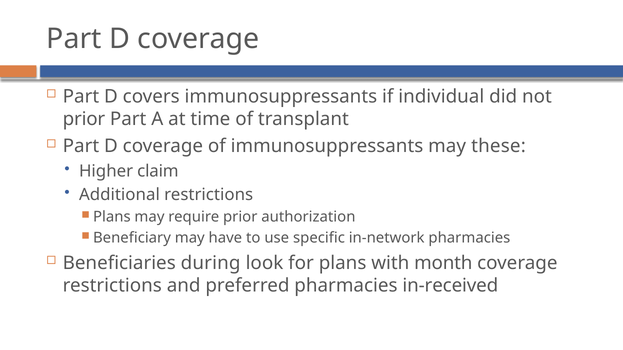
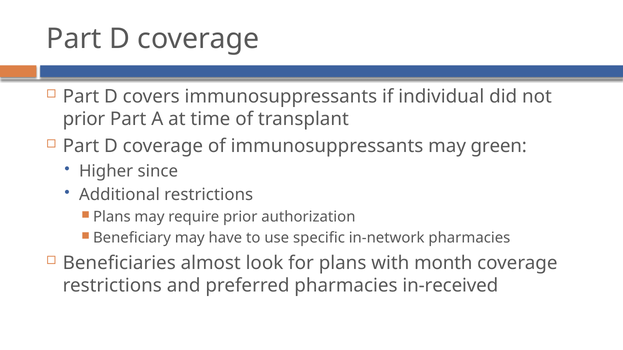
these: these -> green
claim: claim -> since
during: during -> almost
